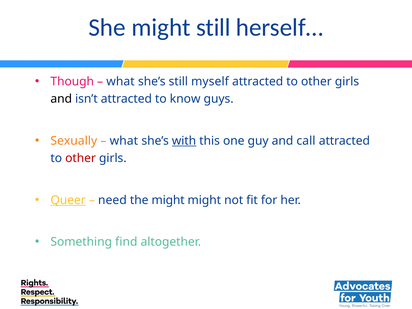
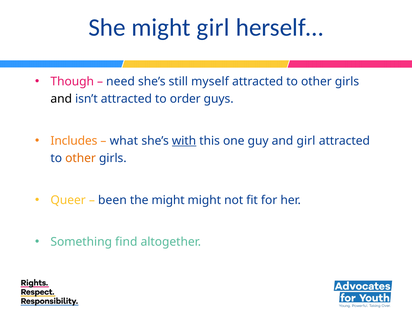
might still: still -> girl
what at (121, 82): what -> need
know: know -> order
Sexually: Sexually -> Includes
and call: call -> girl
other at (81, 158) colour: red -> orange
Queer underline: present -> none
need: need -> been
